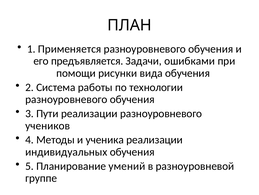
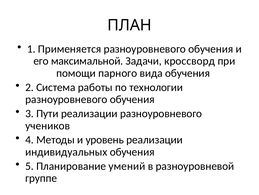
предъявляется: предъявляется -> максимальной
ошибками: ошибками -> кроссворд
рисунки: рисунки -> парного
ученика: ученика -> уровень
